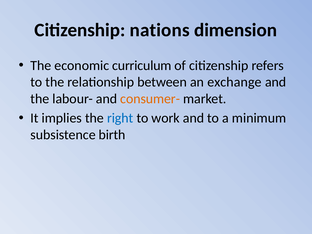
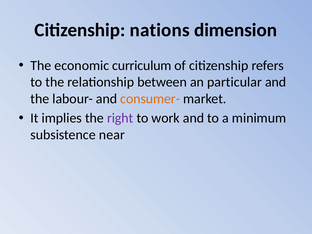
exchange: exchange -> particular
right colour: blue -> purple
birth: birth -> near
